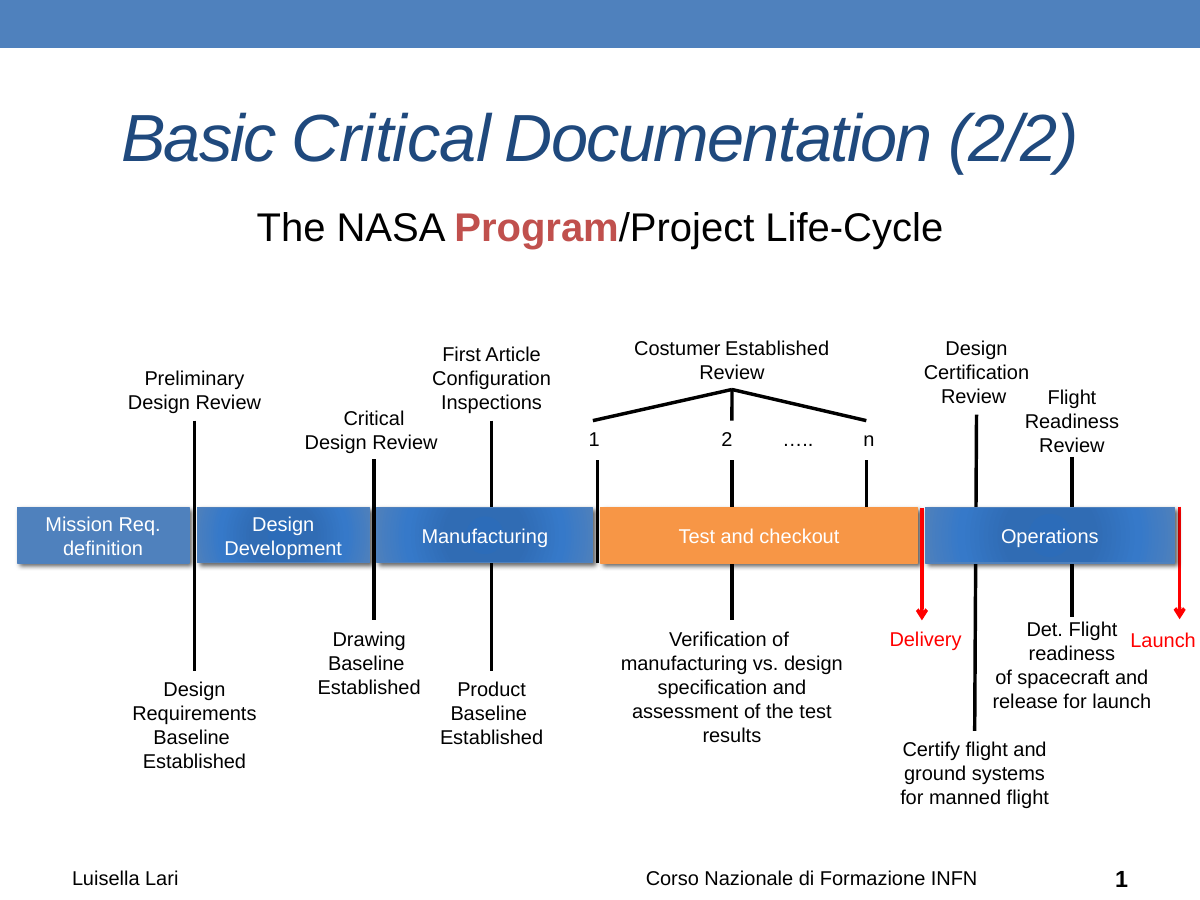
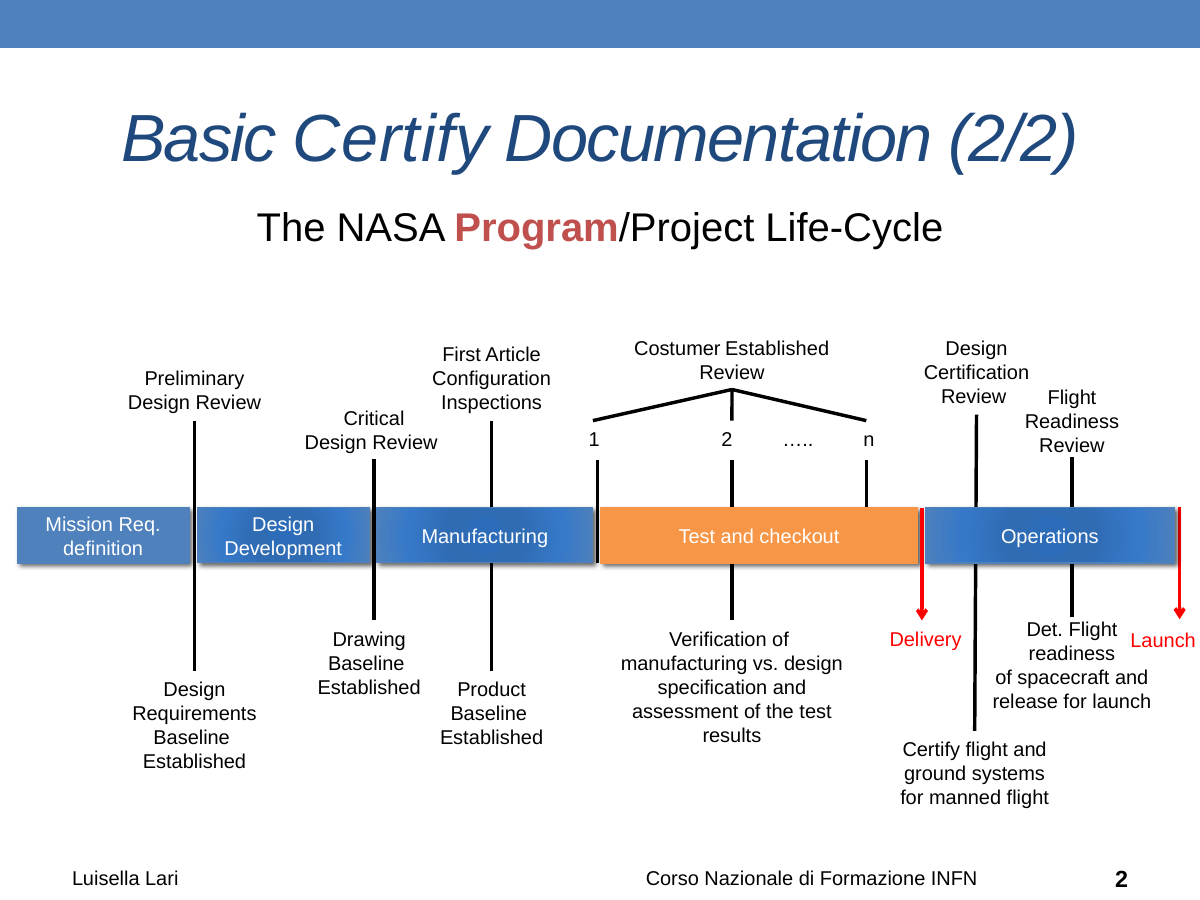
Basic Critical: Critical -> Certify
INFN 1: 1 -> 2
